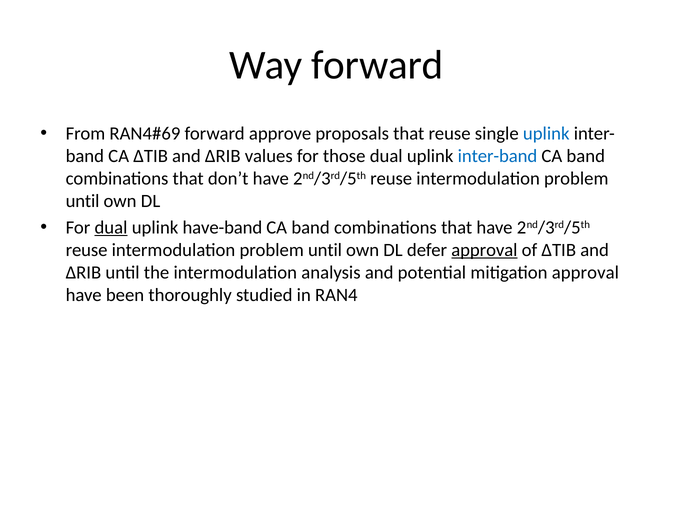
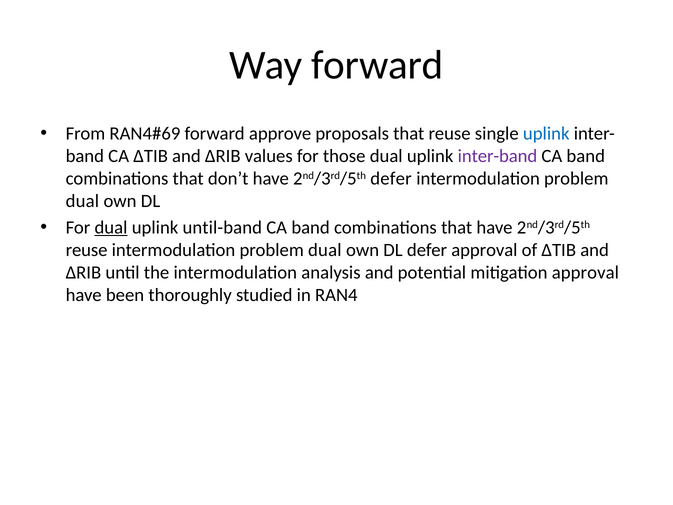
inter-band colour: blue -> purple
don’t have 2nd/3rd/5th reuse: reuse -> defer
until at (83, 201): until -> dual
have-band: have-band -> until-band
until at (325, 250): until -> dual
approval at (484, 250) underline: present -> none
